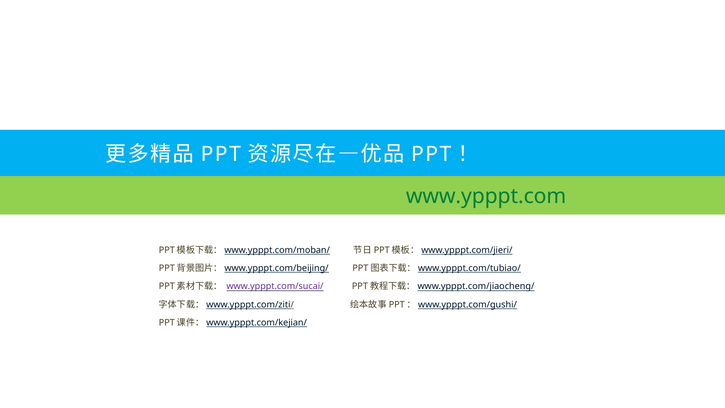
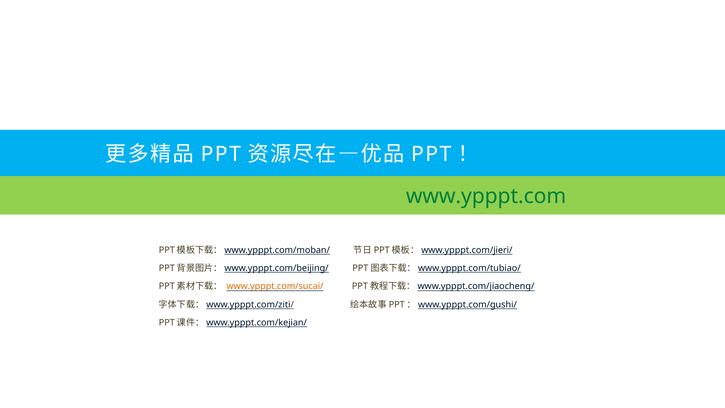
www.ypppt.com/sucai/ colour: purple -> orange
